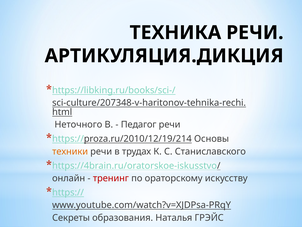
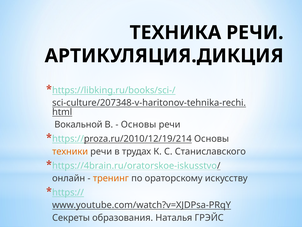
Неточного: Неточного -> Вокальной
Педагог at (139, 124): Педагог -> Основы
тренинг colour: red -> orange
